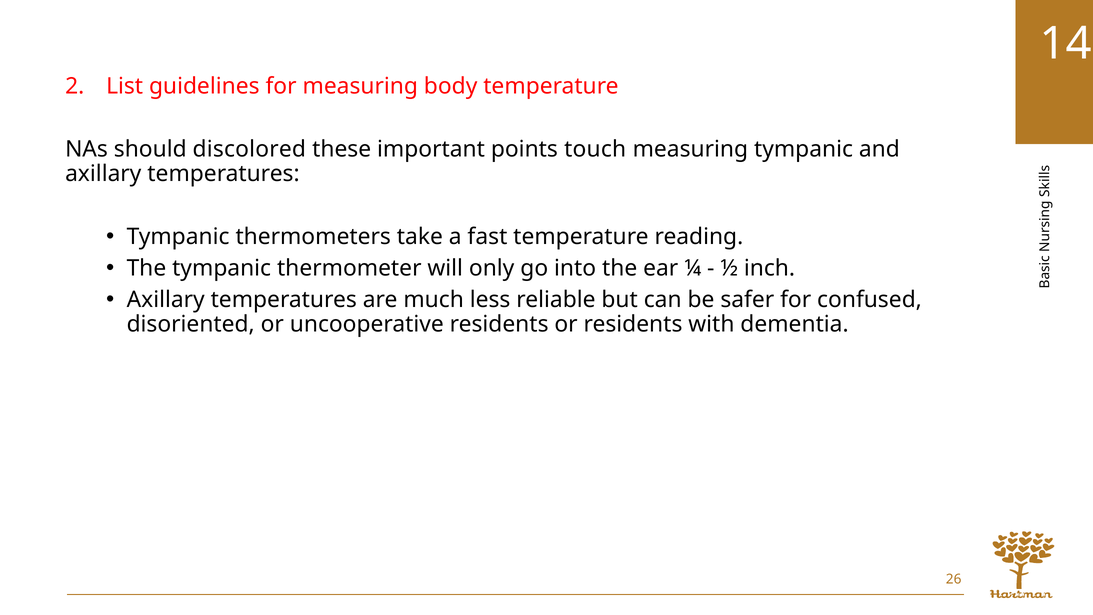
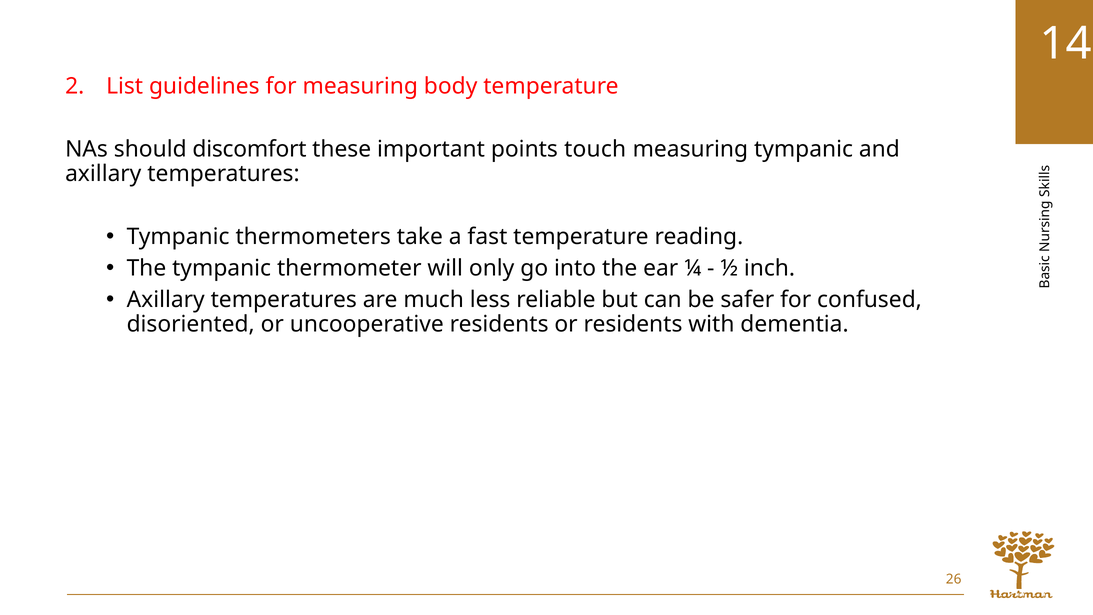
discolored: discolored -> discomfort
